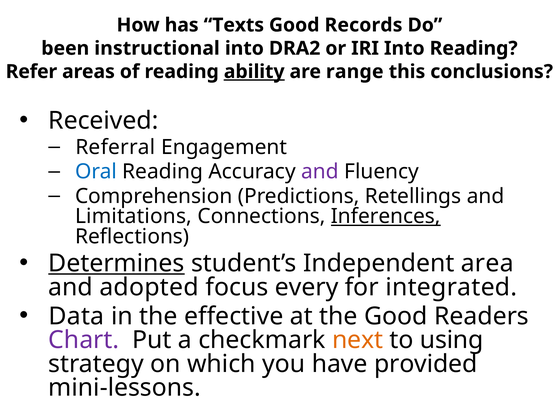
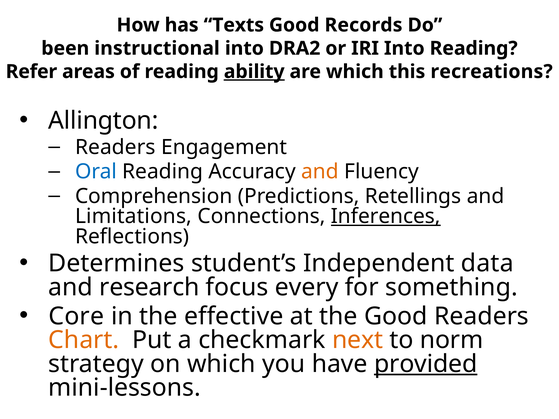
are range: range -> which
conclusions: conclusions -> recreations
Received: Received -> Allington
Referral at (115, 147): Referral -> Readers
and at (320, 172) colour: purple -> orange
Determines underline: present -> none
area: area -> data
adopted: adopted -> research
integrated: integrated -> something
Data: Data -> Core
Chart colour: purple -> orange
using: using -> norm
provided underline: none -> present
